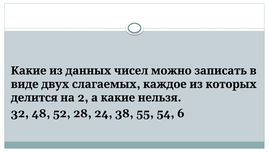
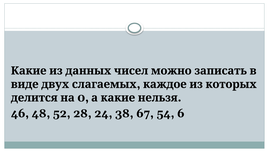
2: 2 -> 0
32: 32 -> 46
55: 55 -> 67
